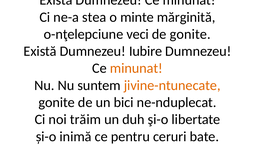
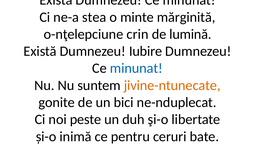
veci: veci -> crin
de gonite: gonite -> lumină
minunat at (136, 68) colour: orange -> blue
trăim: trăim -> peste
